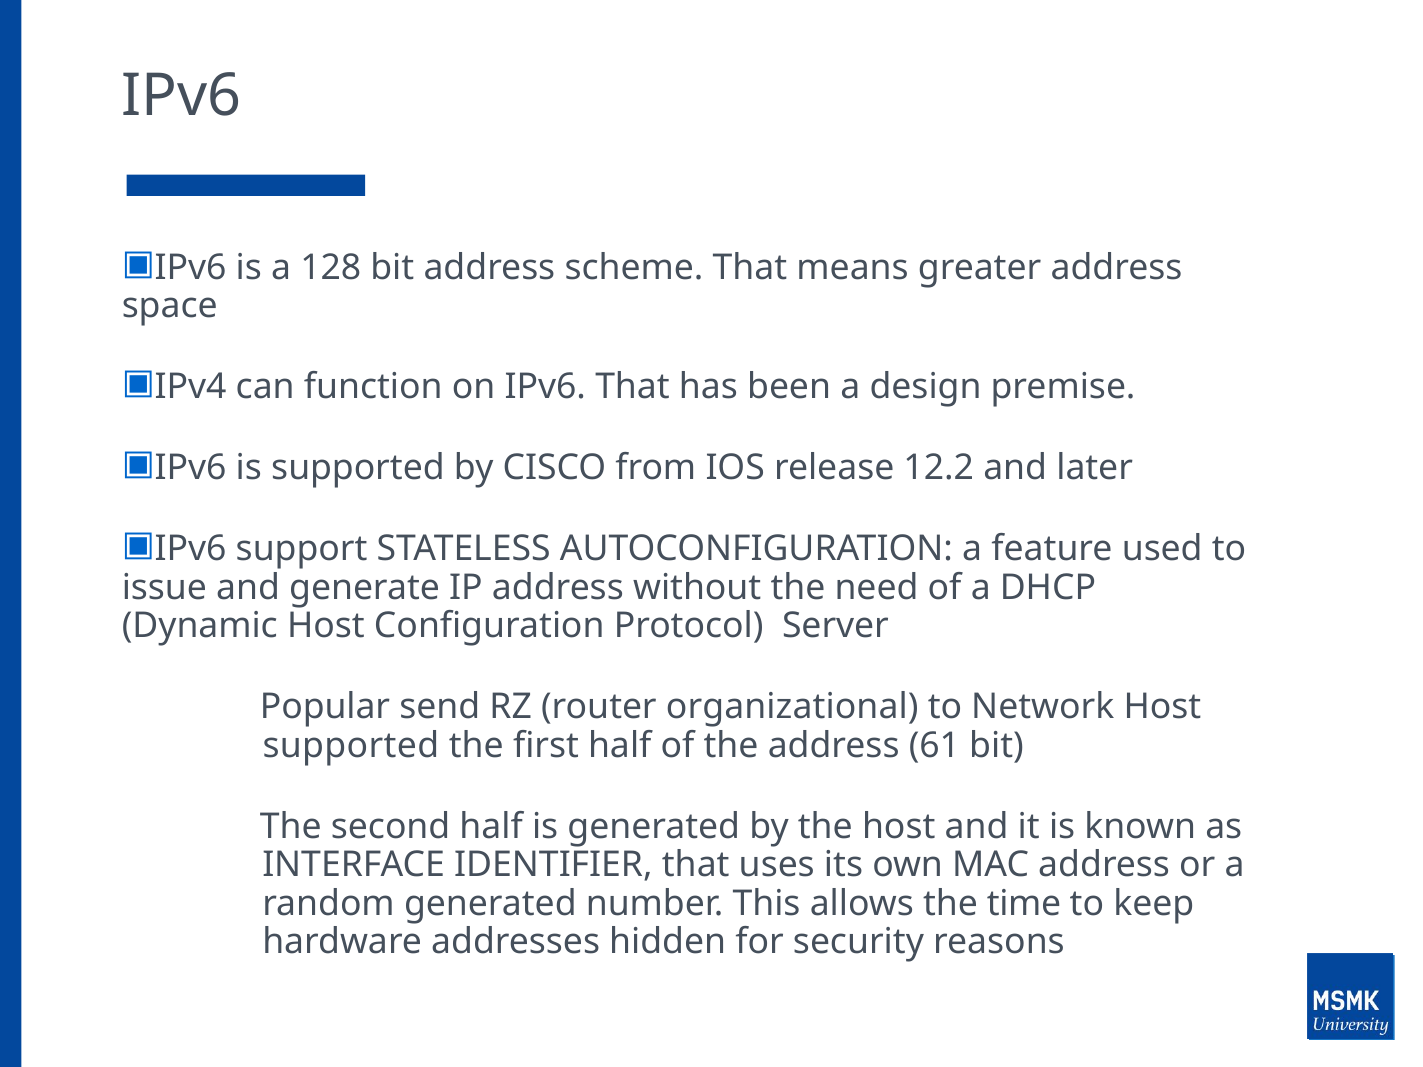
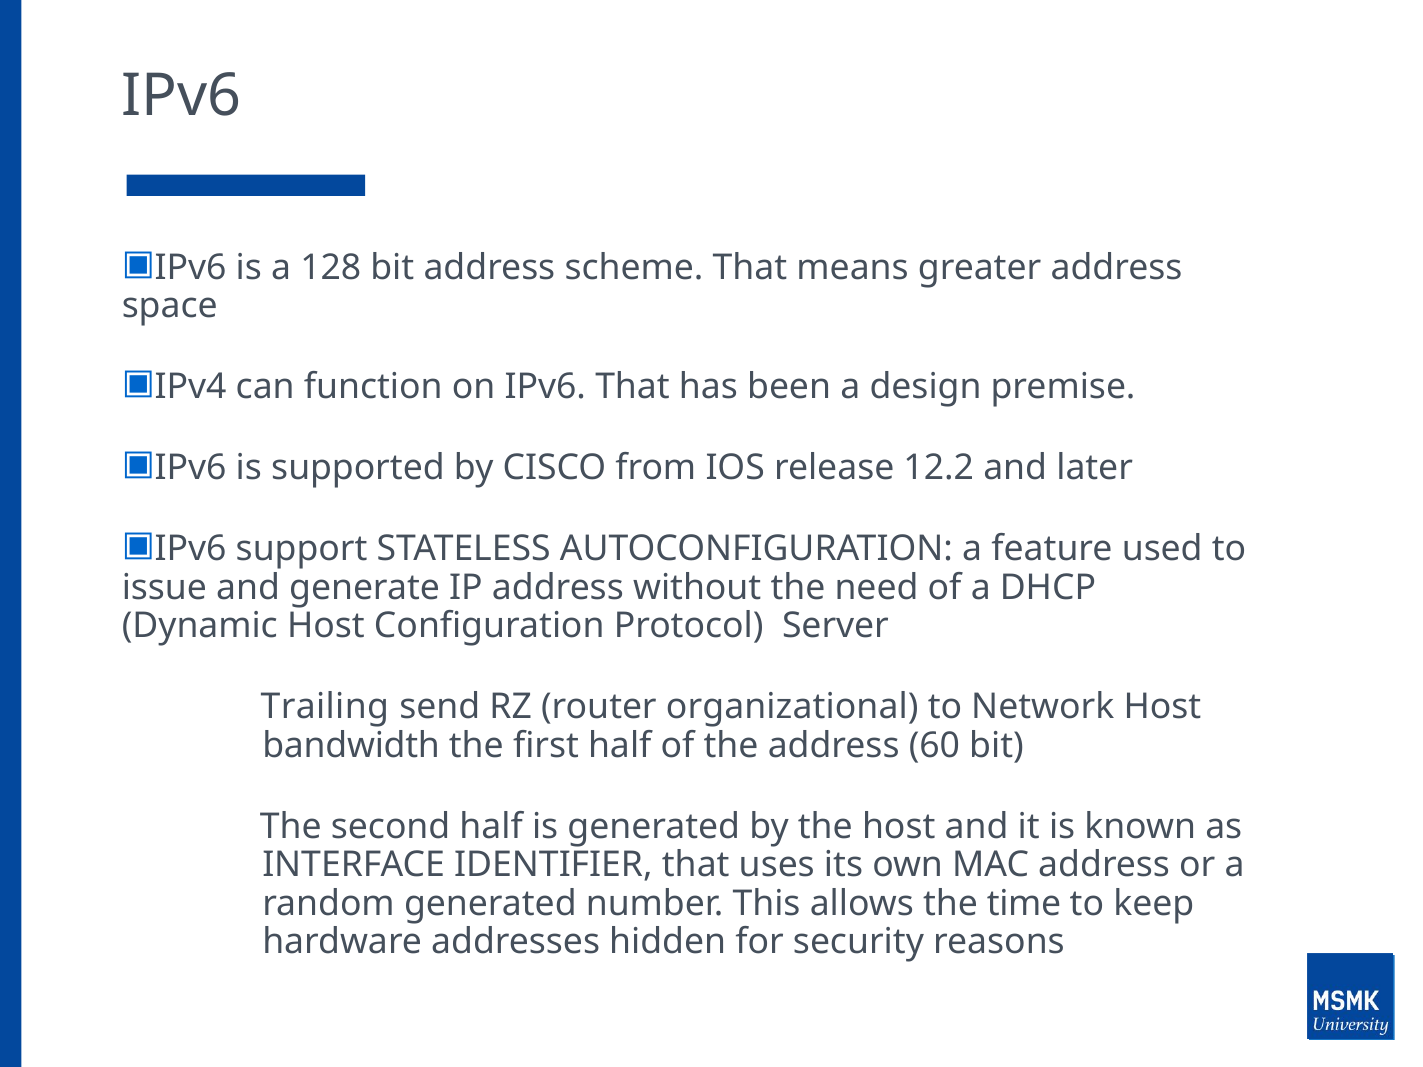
Popular: Popular -> Trailing
supported at (351, 746): supported -> bandwidth
61: 61 -> 60
